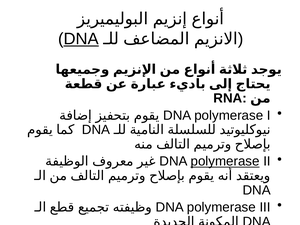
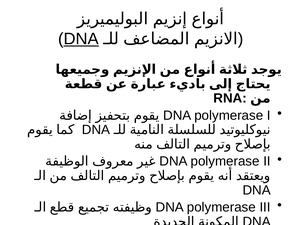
polymerase at (225, 161) underline: present -> none
